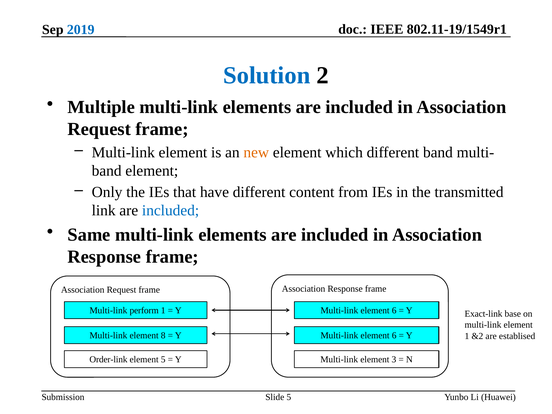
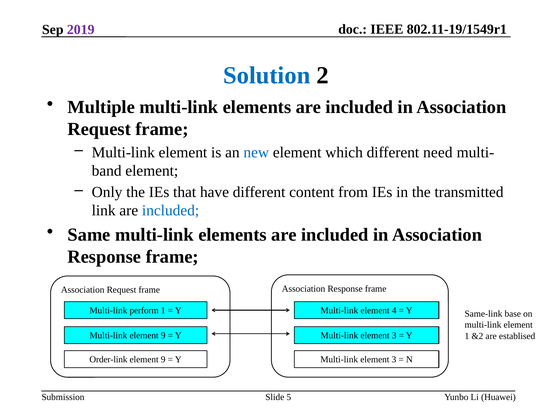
2019 colour: blue -> purple
new colour: orange -> blue
different band: band -> need
6 at (394, 310): 6 -> 4
Exact-link: Exact-link -> Same-link
Multi-link element 8: 8 -> 9
6 at (394, 335): 6 -> 3
5 at (163, 360): 5 -> 9
